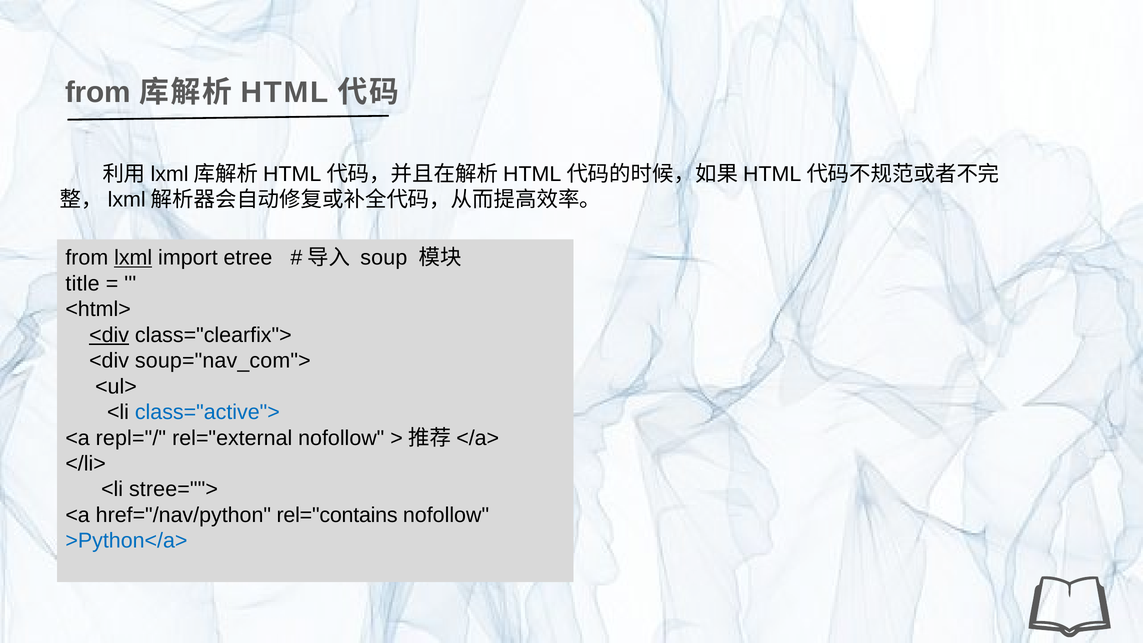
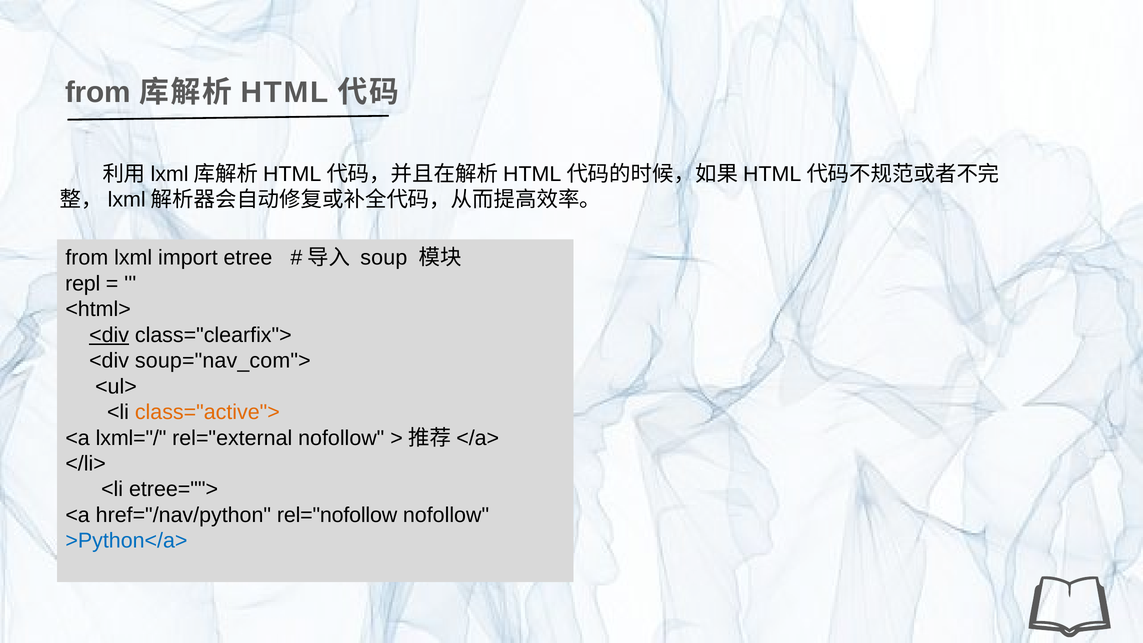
lxml underline: present -> none
title: title -> repl
class="active"> colour: blue -> orange
repl="/: repl="/ -> lxml="/
stree="">: stree=""> -> etree="">
rel="contains: rel="contains -> rel="nofollow
